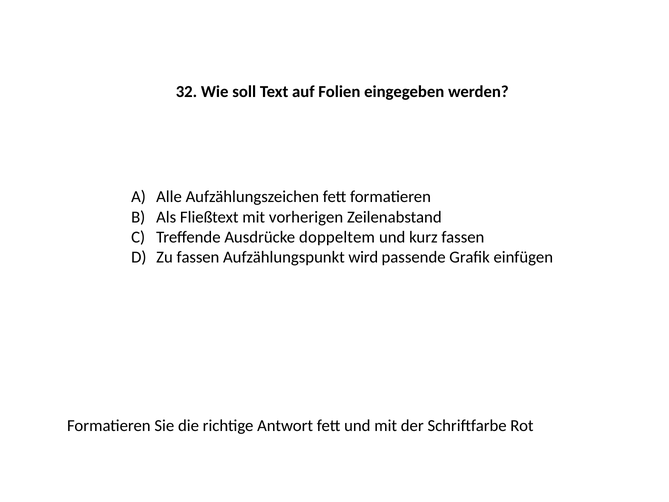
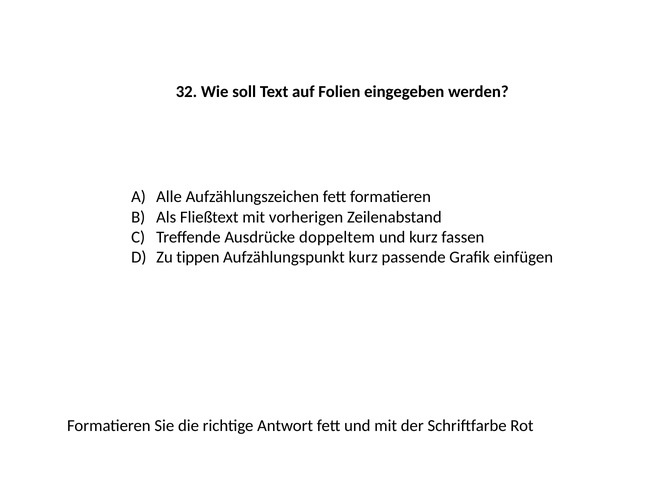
Zu fassen: fassen -> tippen
Aufzählungspunkt wird: wird -> kurz
